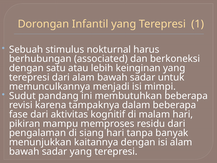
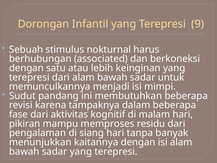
1: 1 -> 9
